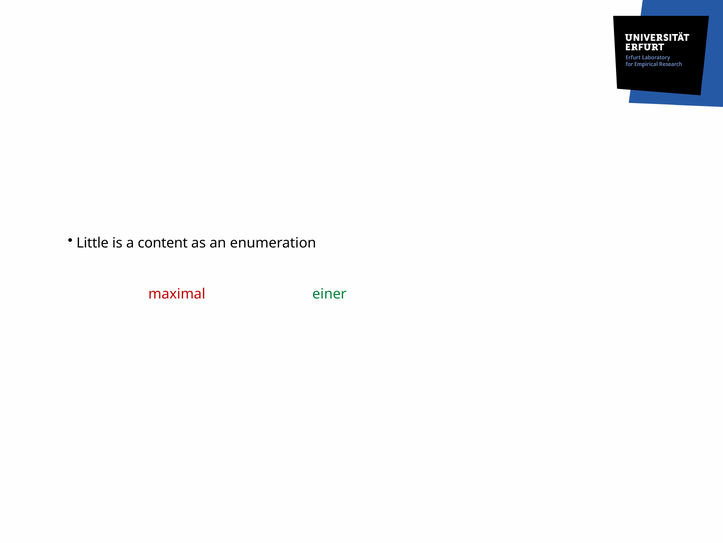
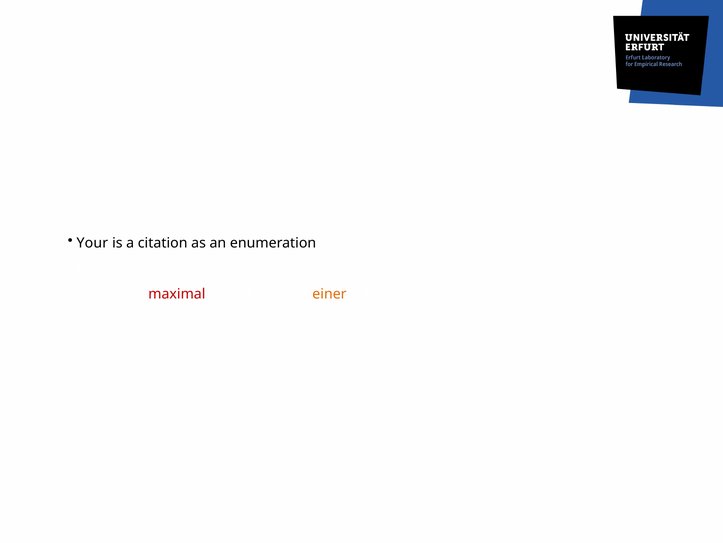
Little: Little -> Your
content: content -> citation
einer colour: green -> orange
